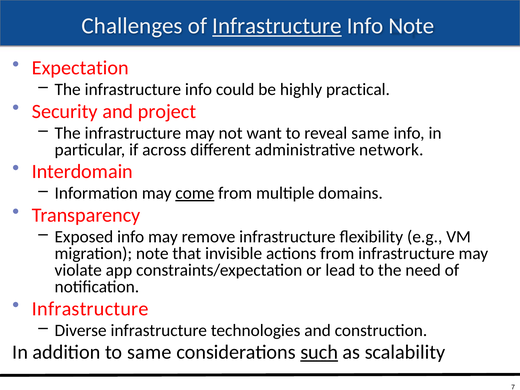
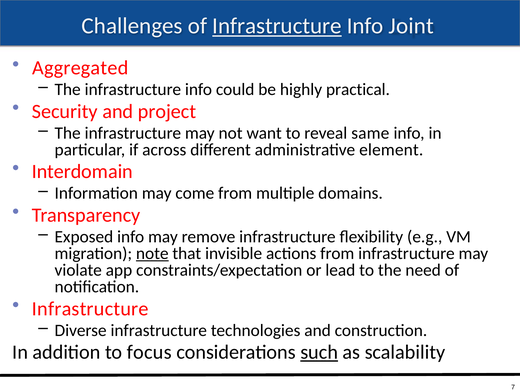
Info Note: Note -> Joint
Expectation: Expectation -> Aggregated
network: network -> element
come underline: present -> none
note at (152, 253) underline: none -> present
to same: same -> focus
